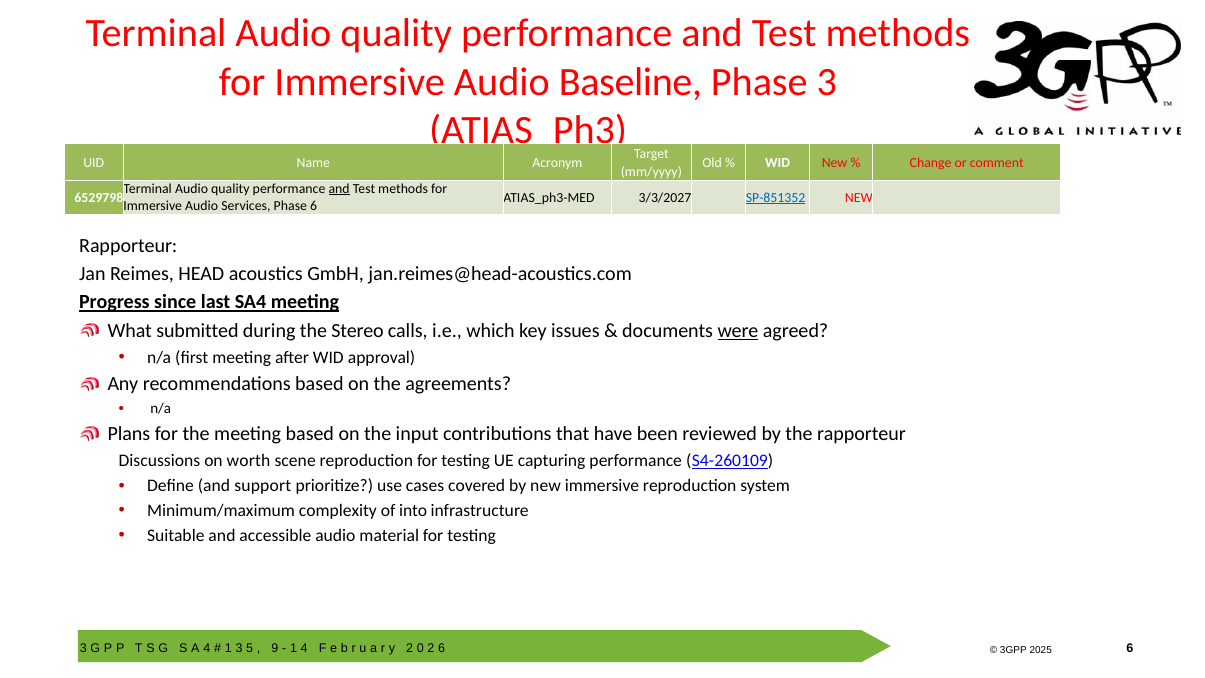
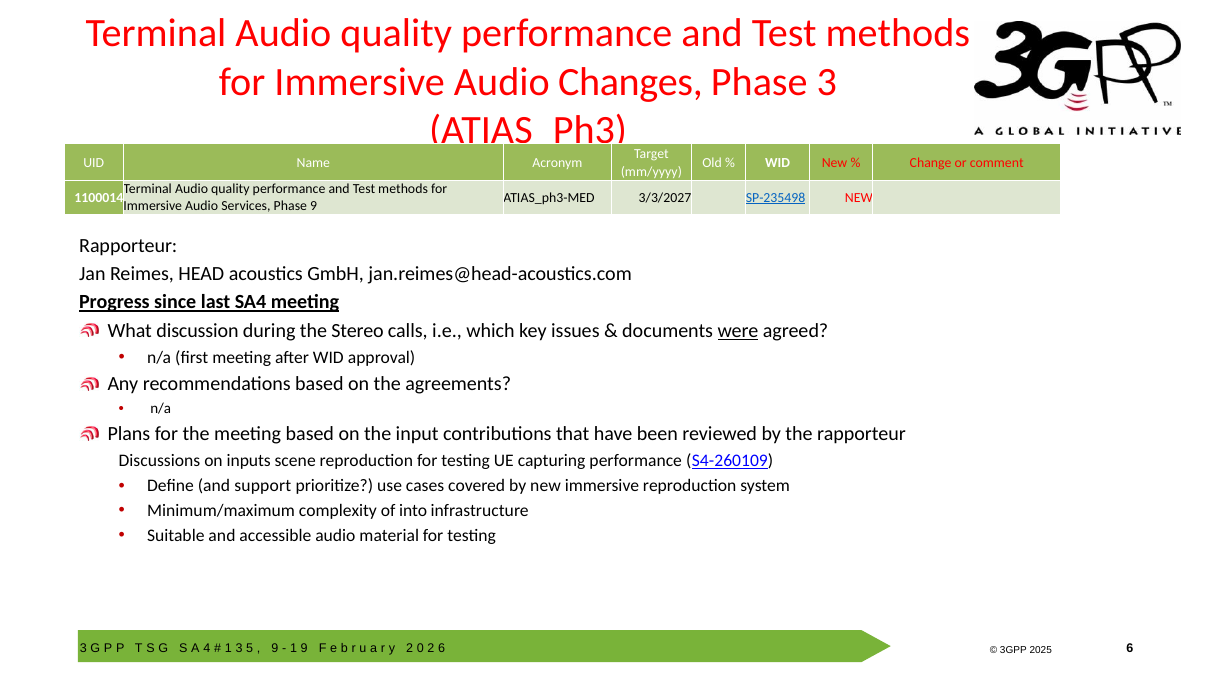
Baseline: Baseline -> Changes
and at (339, 189) underline: present -> none
6529798: 6529798 -> 1100014
SP-851352: SP-851352 -> SP-235498
Phase 6: 6 -> 9
submitted: submitted -> discussion
worth: worth -> inputs
4 at (304, 648): 4 -> 9
